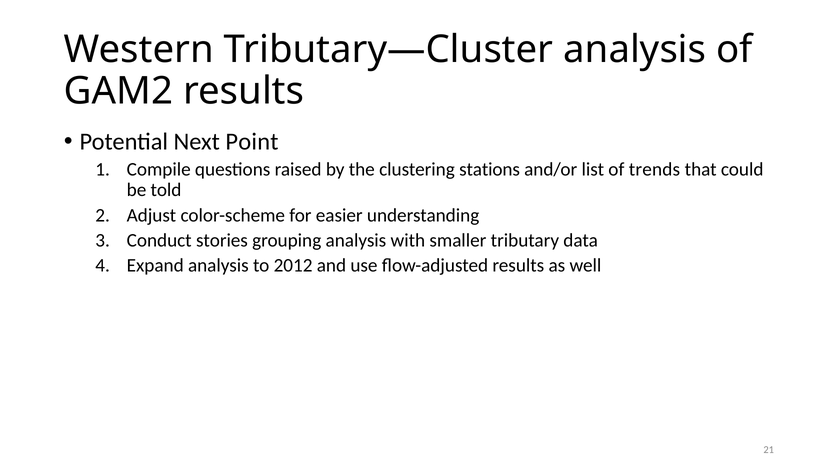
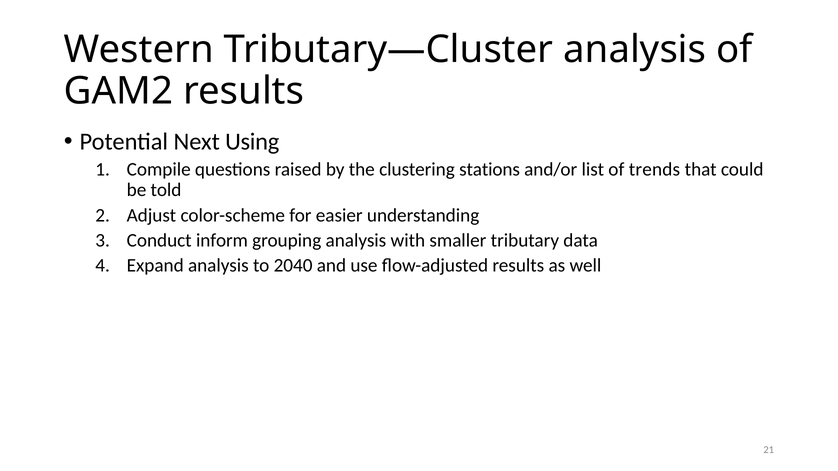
Point: Point -> Using
stories: stories -> inform
2012: 2012 -> 2040
